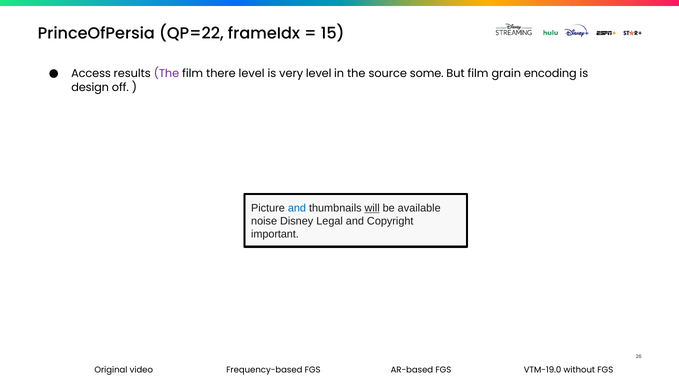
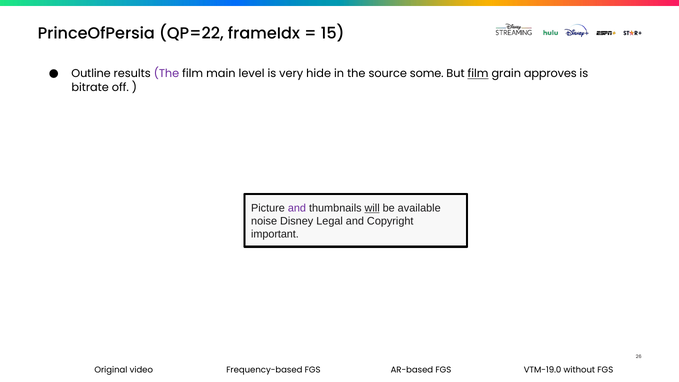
Access: Access -> Outline
there: there -> main
very level: level -> hide
film at (478, 74) underline: none -> present
encoding: encoding -> approves
design: design -> bitrate
and at (297, 208) colour: blue -> purple
